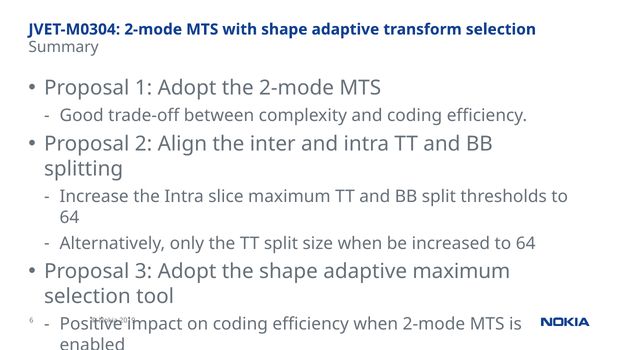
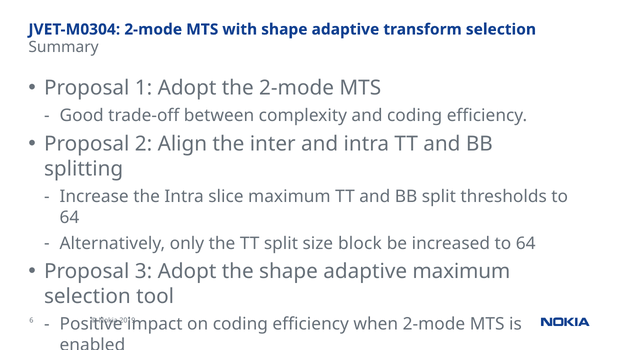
size when: when -> block
